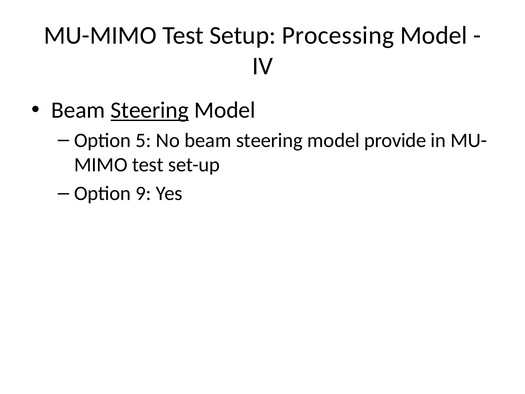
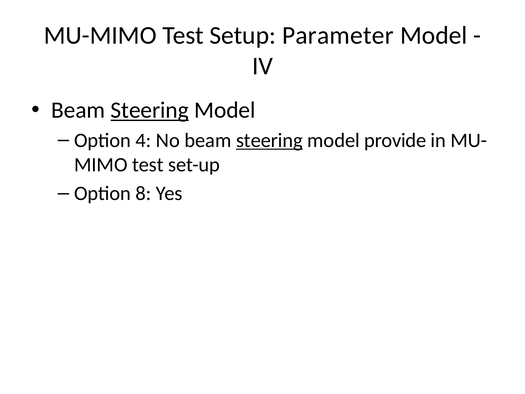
Processing: Processing -> Parameter
5: 5 -> 4
steering at (269, 140) underline: none -> present
9: 9 -> 8
